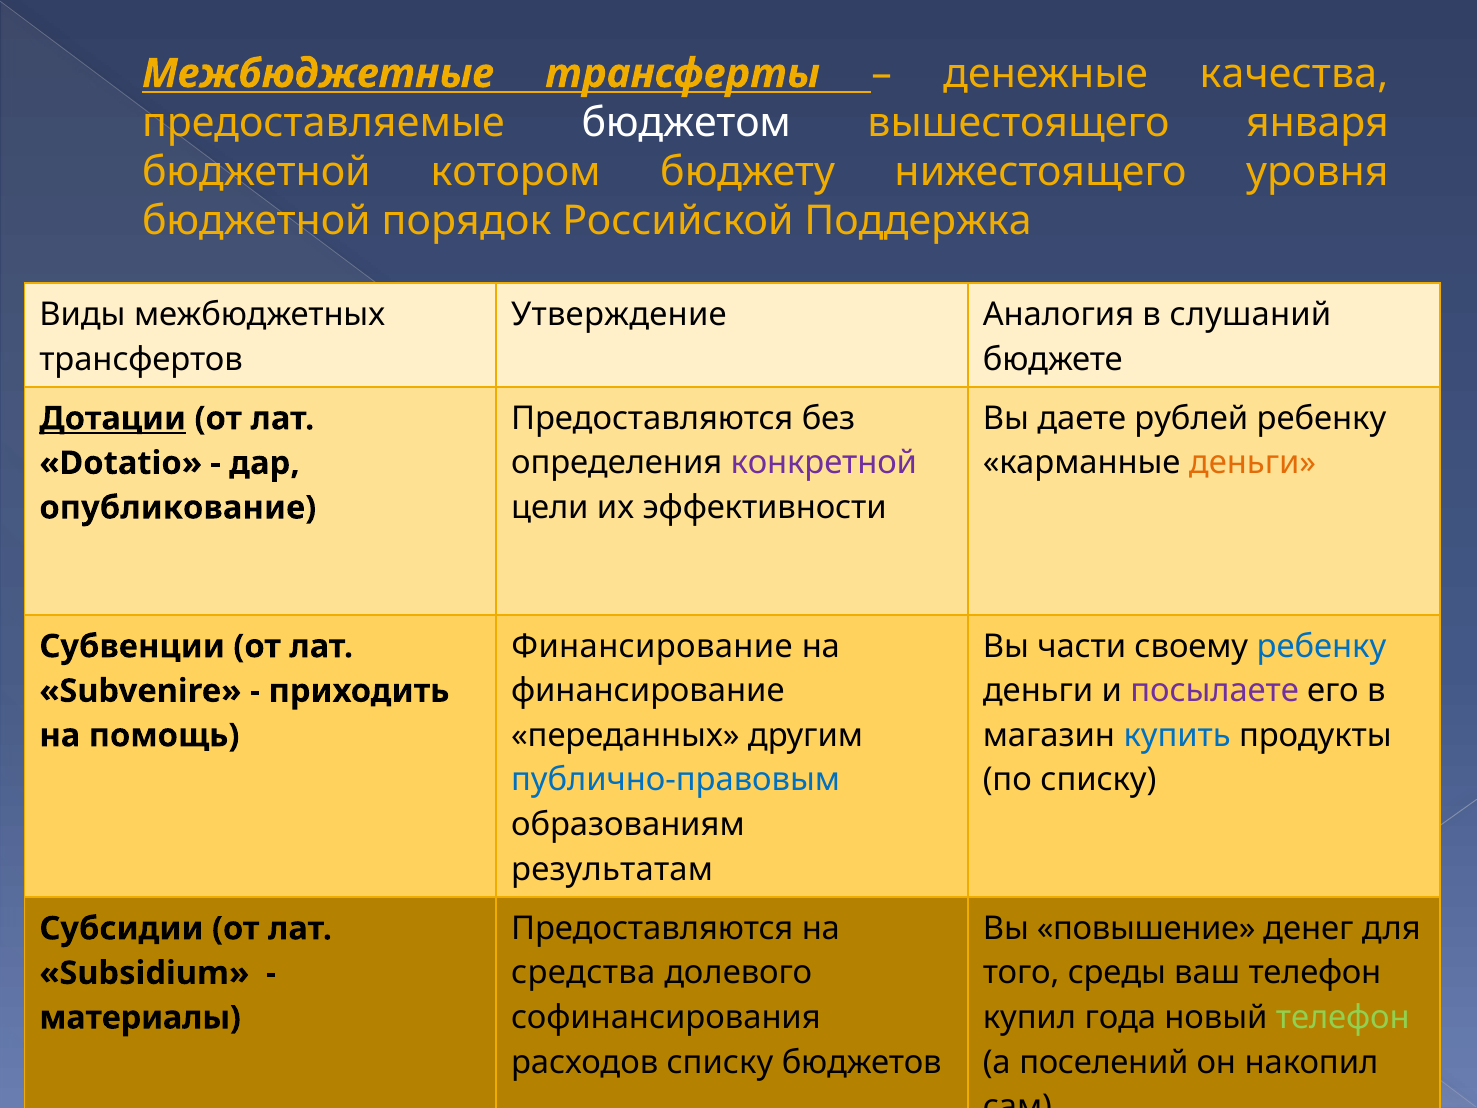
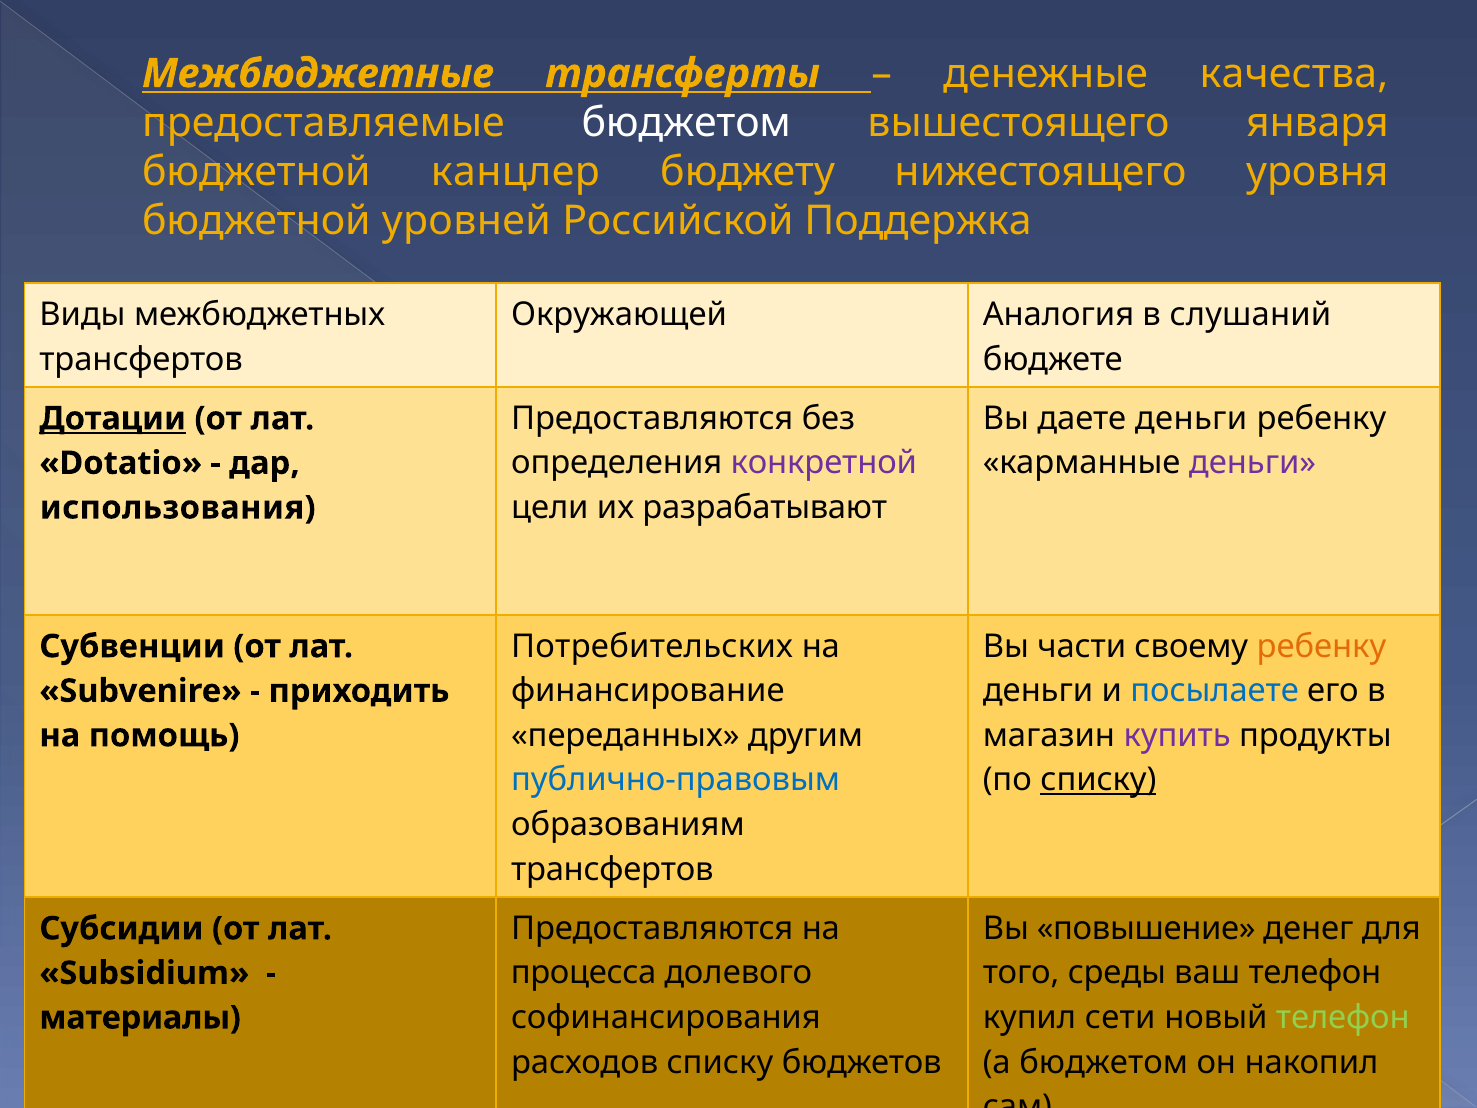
котором: котором -> канцлер
порядок: порядок -> уровней
Утверждение: Утверждение -> Окружающей
даете рублей: рублей -> деньги
деньги at (1253, 463) colour: orange -> purple
эффективности: эффективности -> разрабатывают
опубликование: опубликование -> использования
Финансирование at (652, 646): Финансирование -> Потребительских
ребенку at (1321, 646) colour: blue -> orange
посылаете colour: purple -> blue
купить colour: blue -> purple
списку at (1098, 780) underline: none -> present
результатам at (612, 869): результатам -> трансфертов
средства: средства -> процесса
года: года -> сети
а поселений: поселений -> бюджетом
